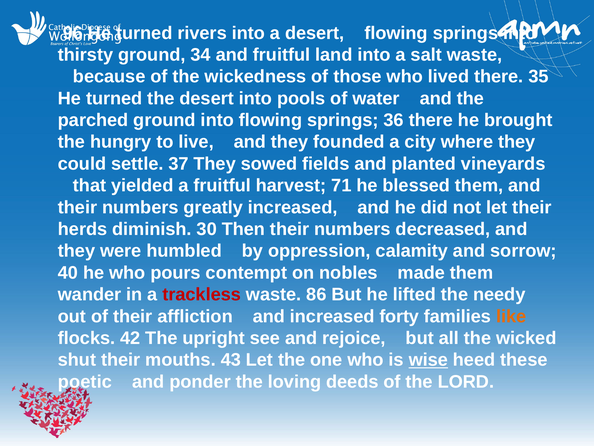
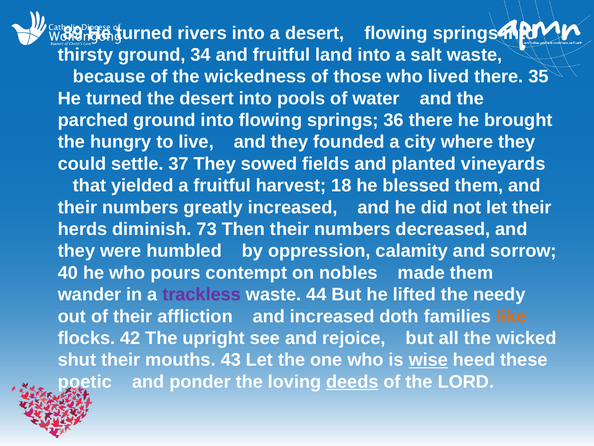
96: 96 -> 89
71: 71 -> 18
30: 30 -> 73
trackless colour: red -> purple
86: 86 -> 44
forty: forty -> doth
deeds underline: none -> present
